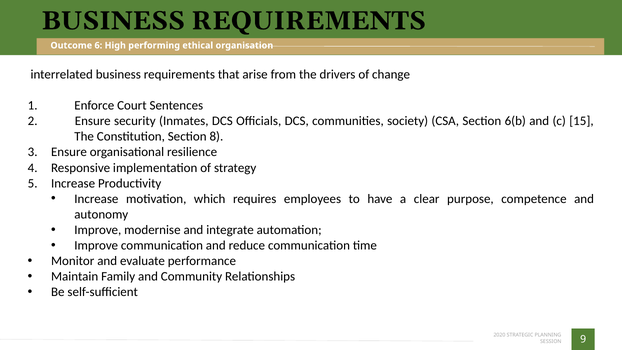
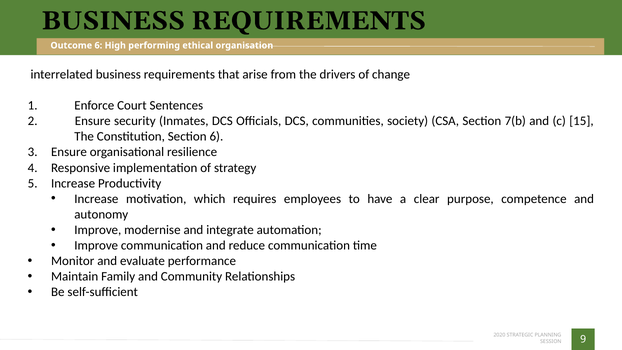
6(b: 6(b -> 7(b
Section 8: 8 -> 6
